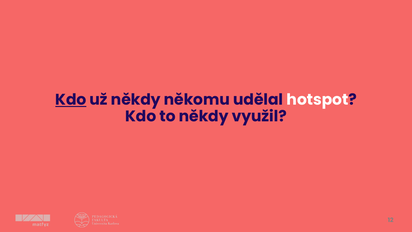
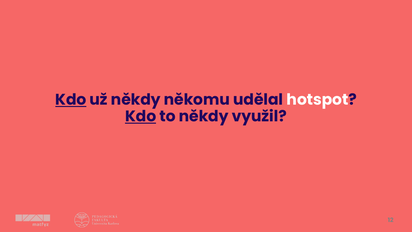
Kdo at (141, 116) underline: none -> present
